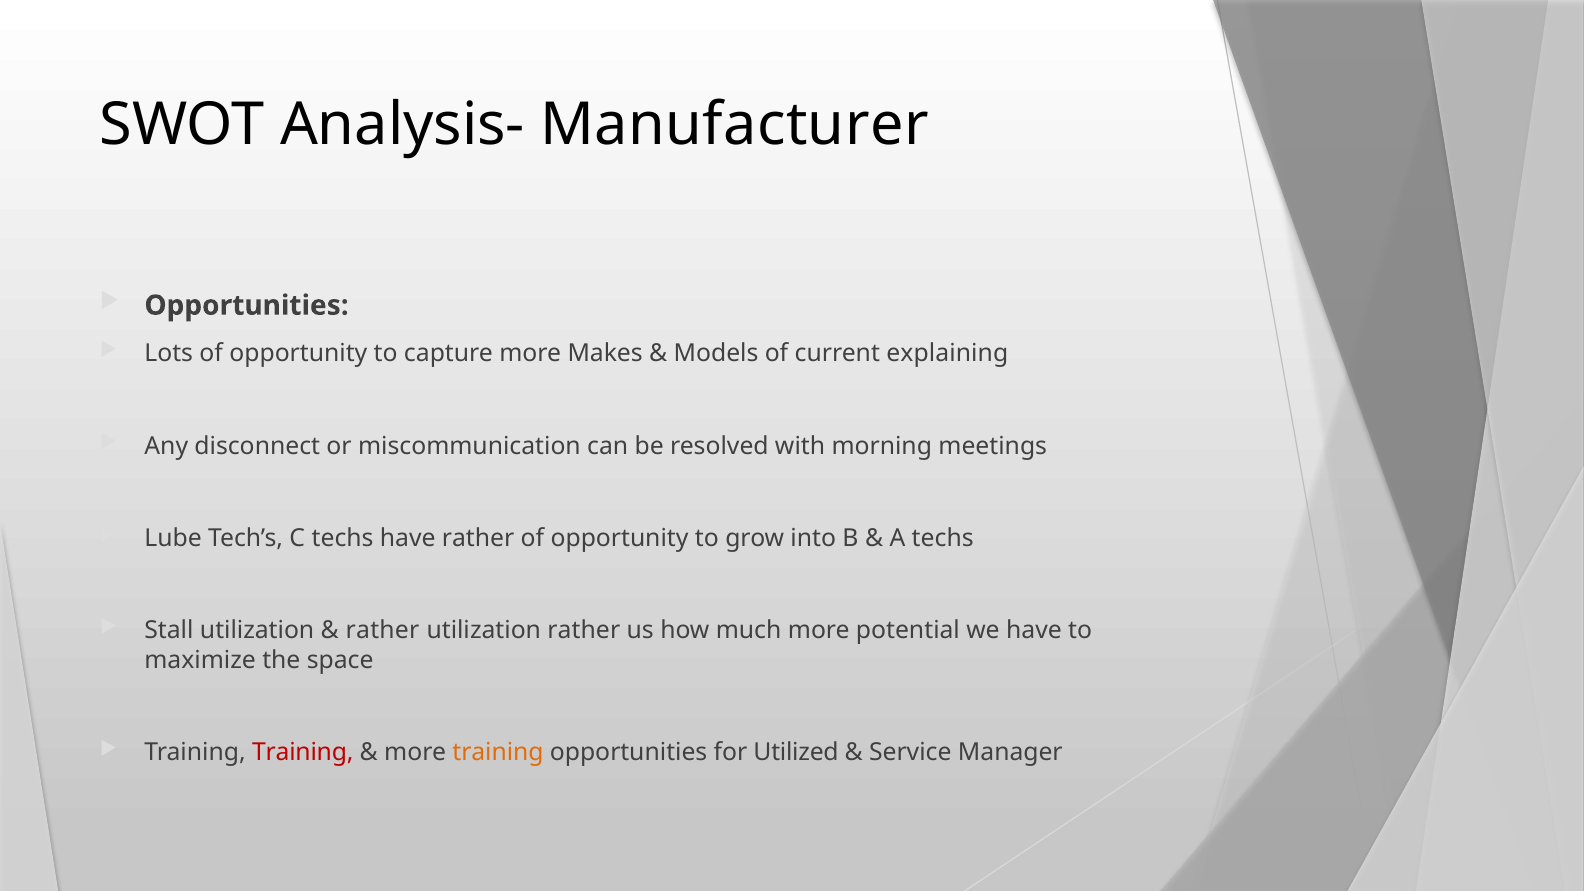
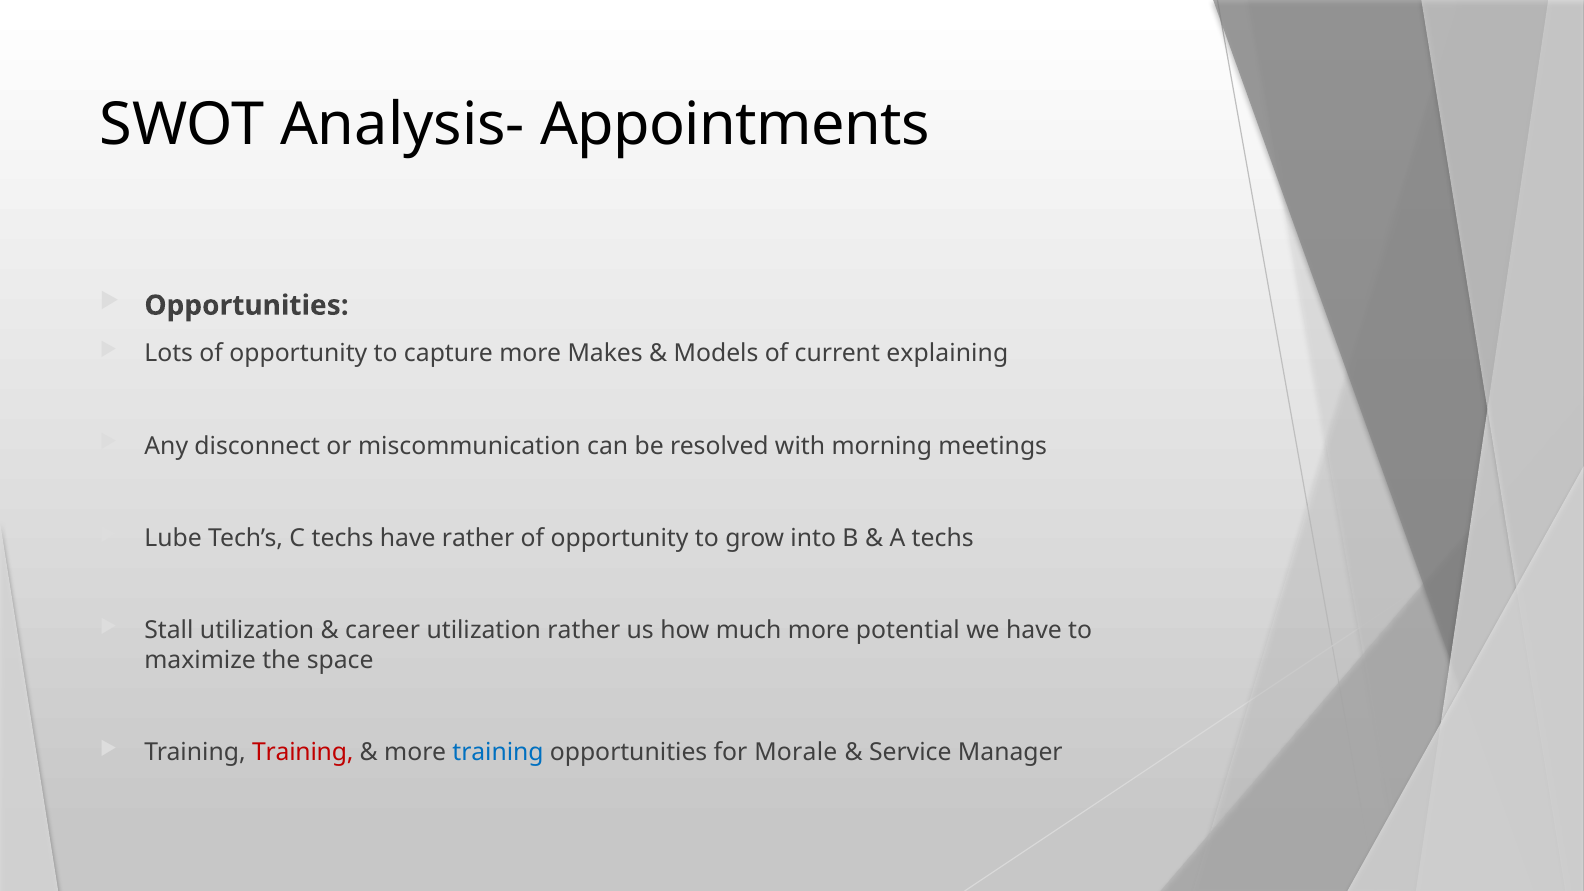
Manufacturer: Manufacturer -> Appointments
rather at (383, 631): rather -> career
training at (498, 753) colour: orange -> blue
Utilized: Utilized -> Morale
